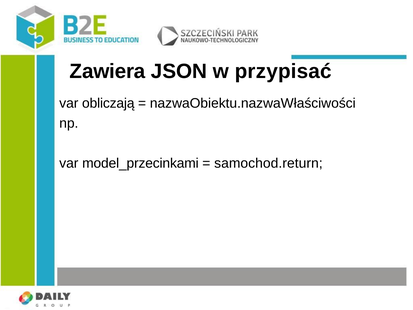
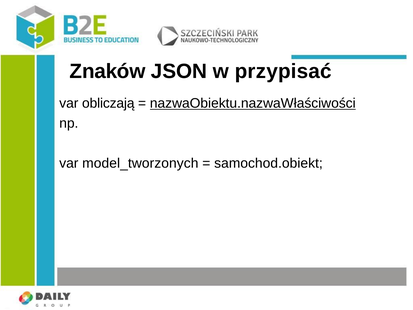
Zawiera: Zawiera -> Znaków
nazwaObiektu.nazwaWłaściwości underline: none -> present
model_przecinkami: model_przecinkami -> model_tworzonych
samochod.return: samochod.return -> samochod.obiekt
